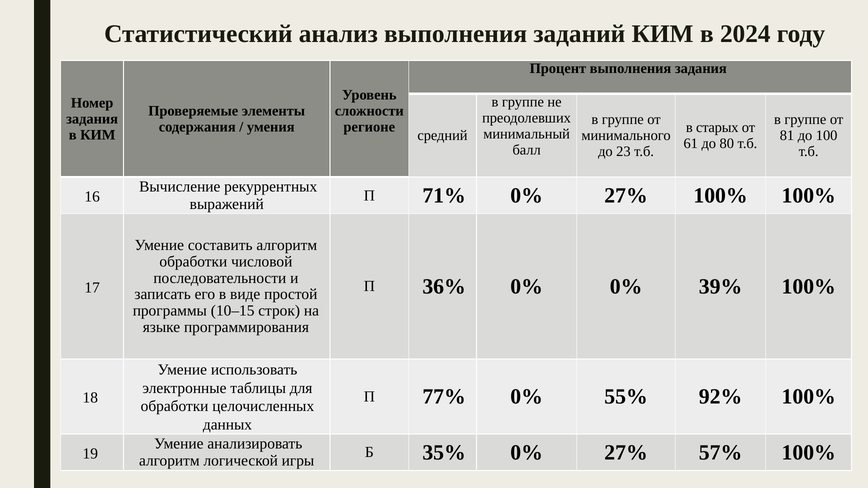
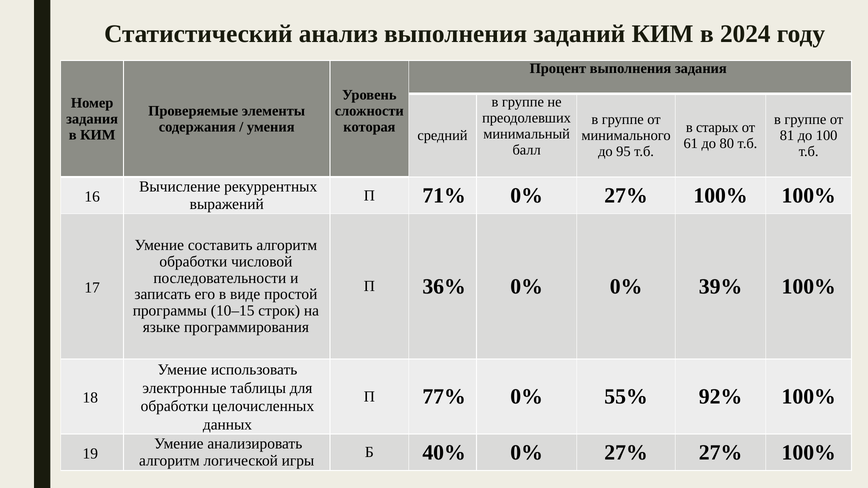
регионе: регионе -> которая
23: 23 -> 95
35%: 35% -> 40%
27% 57%: 57% -> 27%
